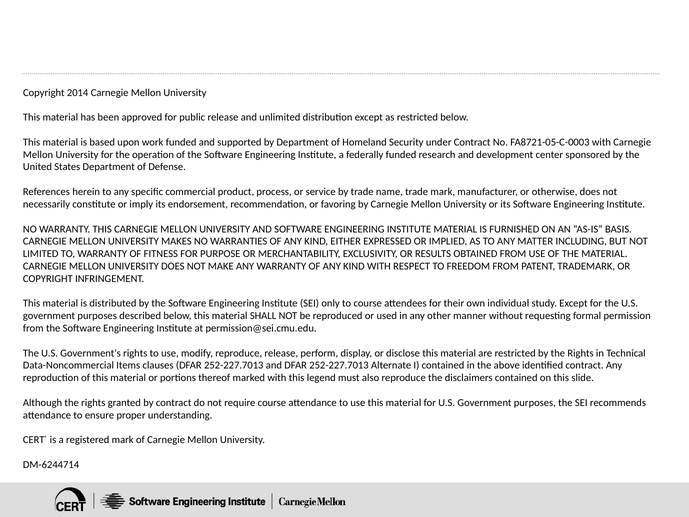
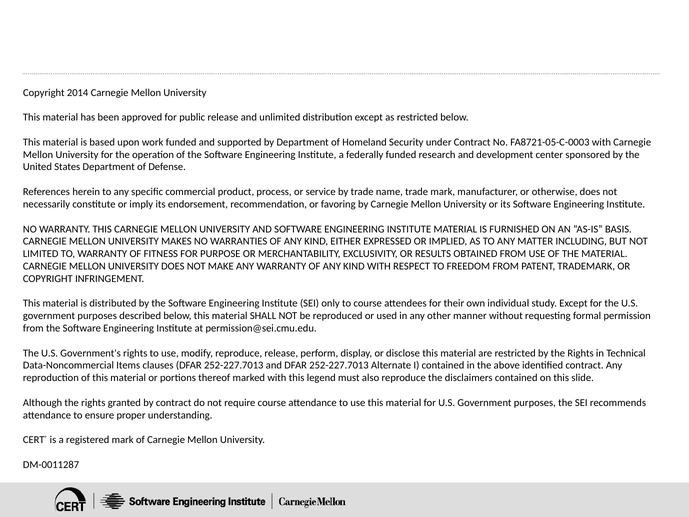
DM-6244714: DM-6244714 -> DM-0011287
